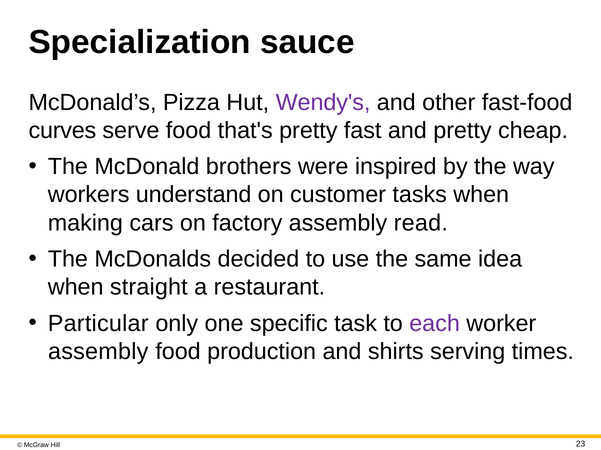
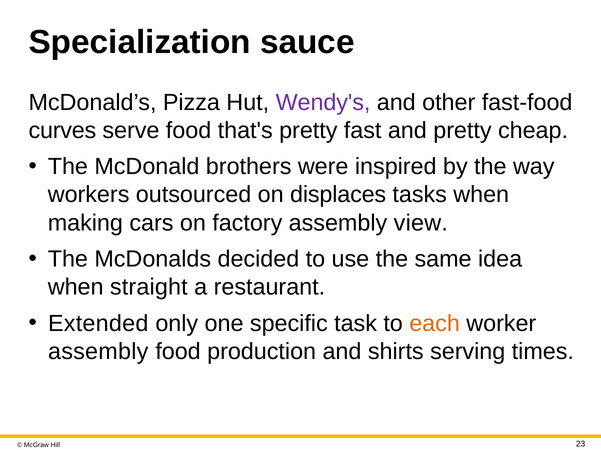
understand: understand -> outsourced
customer: customer -> displaces
read: read -> view
Particular: Particular -> Extended
each colour: purple -> orange
